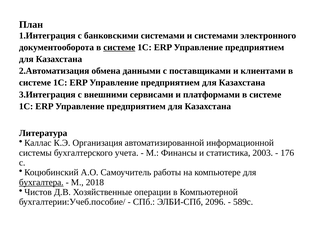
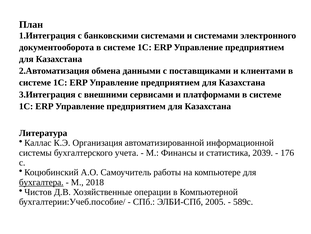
системе at (119, 47) underline: present -> none
2003: 2003 -> 2039
2096: 2096 -> 2005
